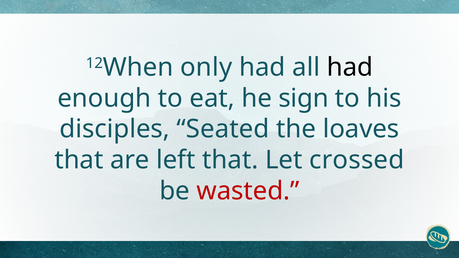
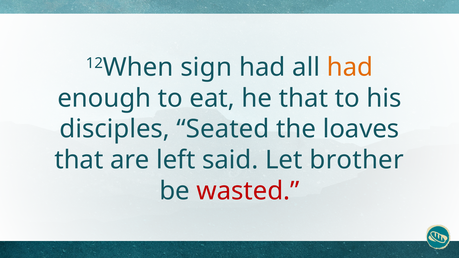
only: only -> sign
had at (350, 67) colour: black -> orange
he sign: sign -> that
left that: that -> said
crossed: crossed -> brother
